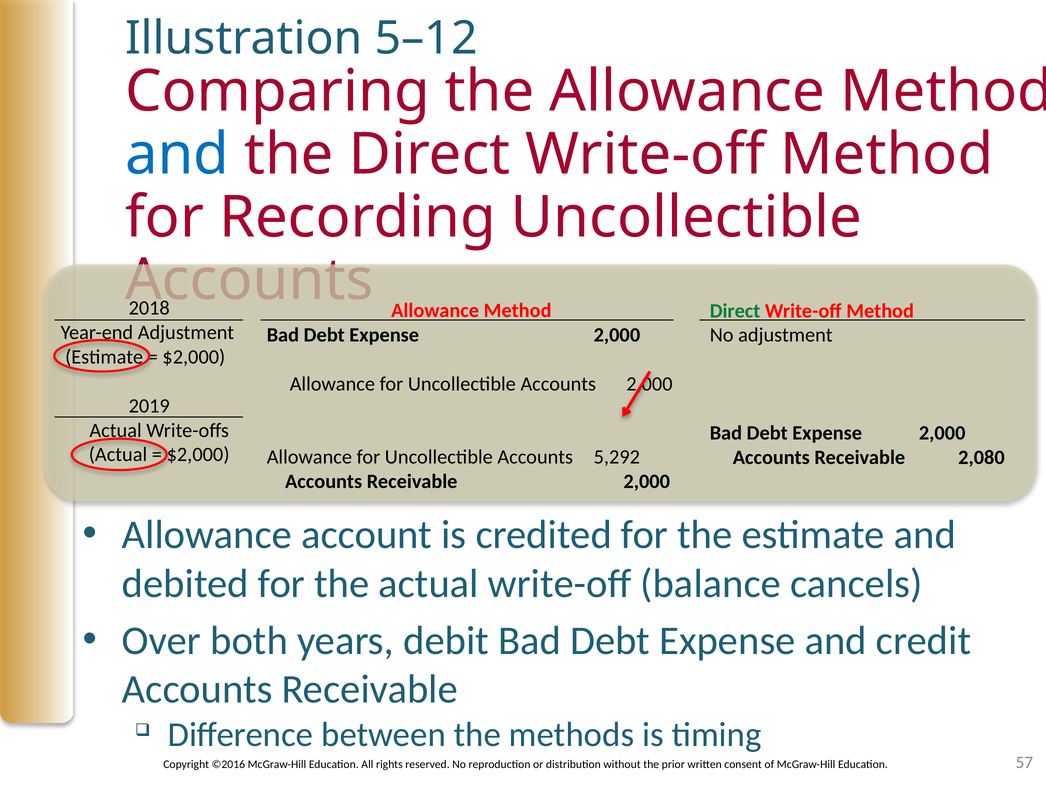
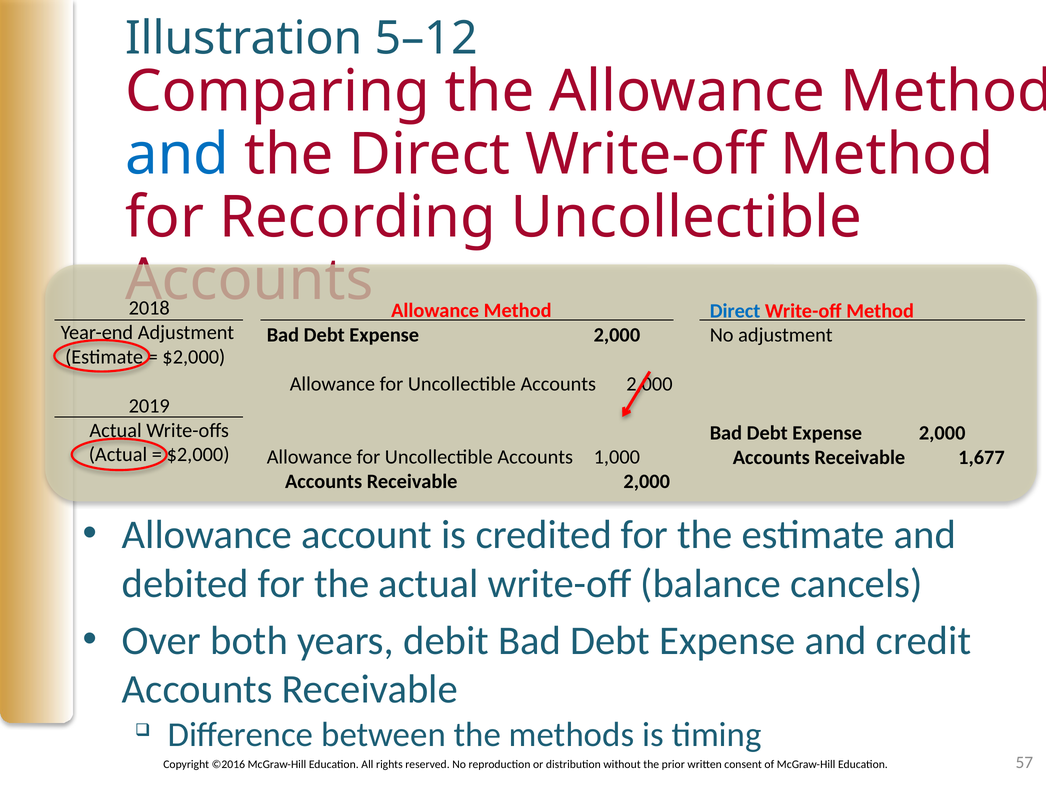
Direct at (735, 311) colour: green -> blue
5,292: 5,292 -> 1,000
2,080: 2,080 -> 1,677
